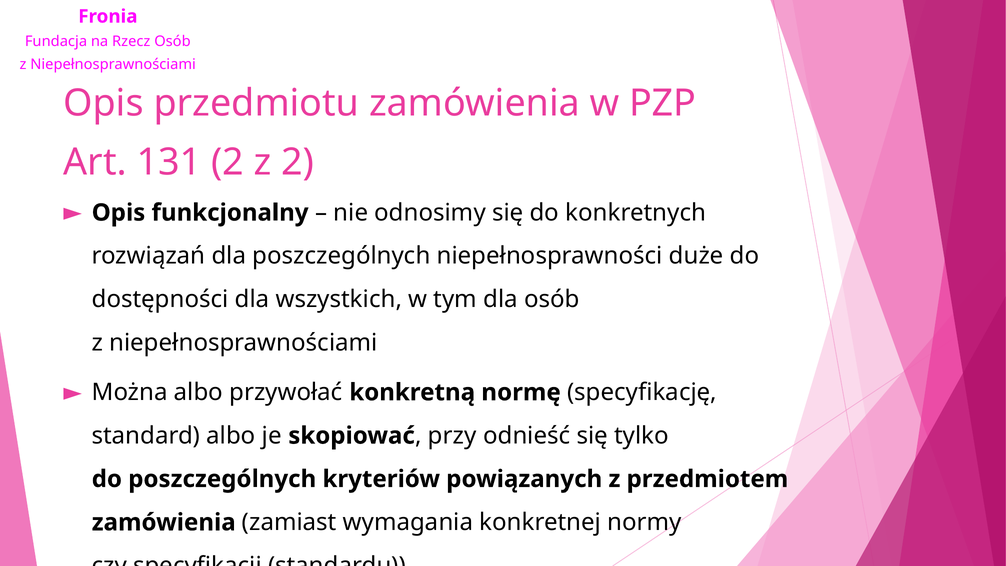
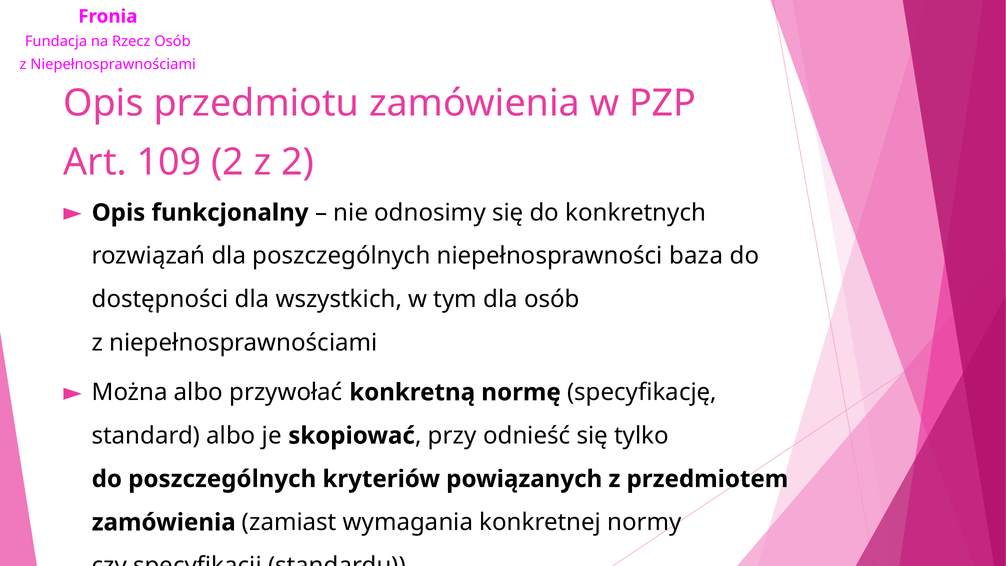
131: 131 -> 109
duże: duże -> baza
